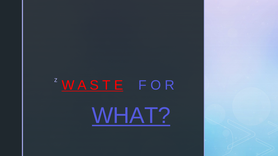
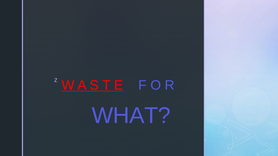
WHAT underline: present -> none
